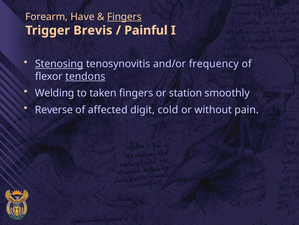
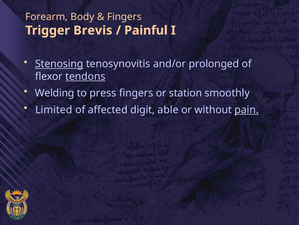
Have: Have -> Body
Fingers at (124, 17) underline: present -> none
frequency: frequency -> prolonged
taken: taken -> press
Reverse: Reverse -> Limited
cold: cold -> able
pain underline: none -> present
